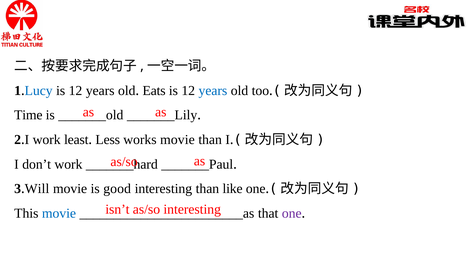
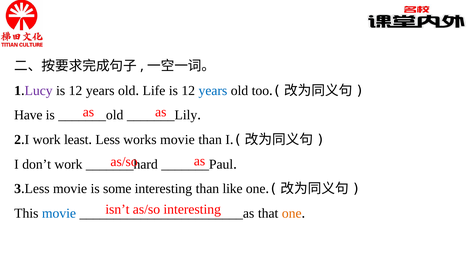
Lucy colour: blue -> purple
Eats: Eats -> Life
Time: Time -> Have
Will at (37, 189): Will -> Less
good: good -> some
one at (292, 214) colour: purple -> orange
